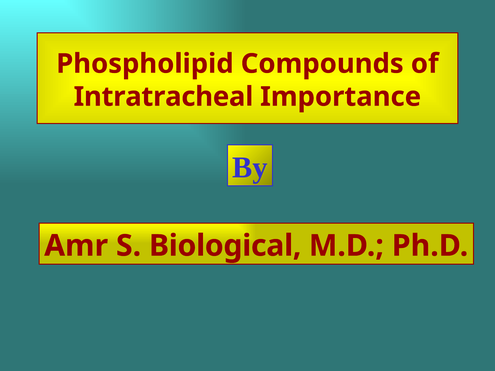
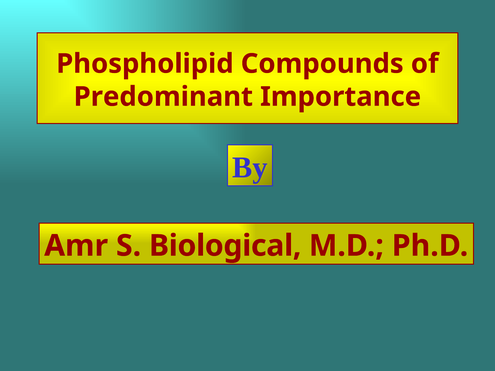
Intratracheal: Intratracheal -> Predominant
